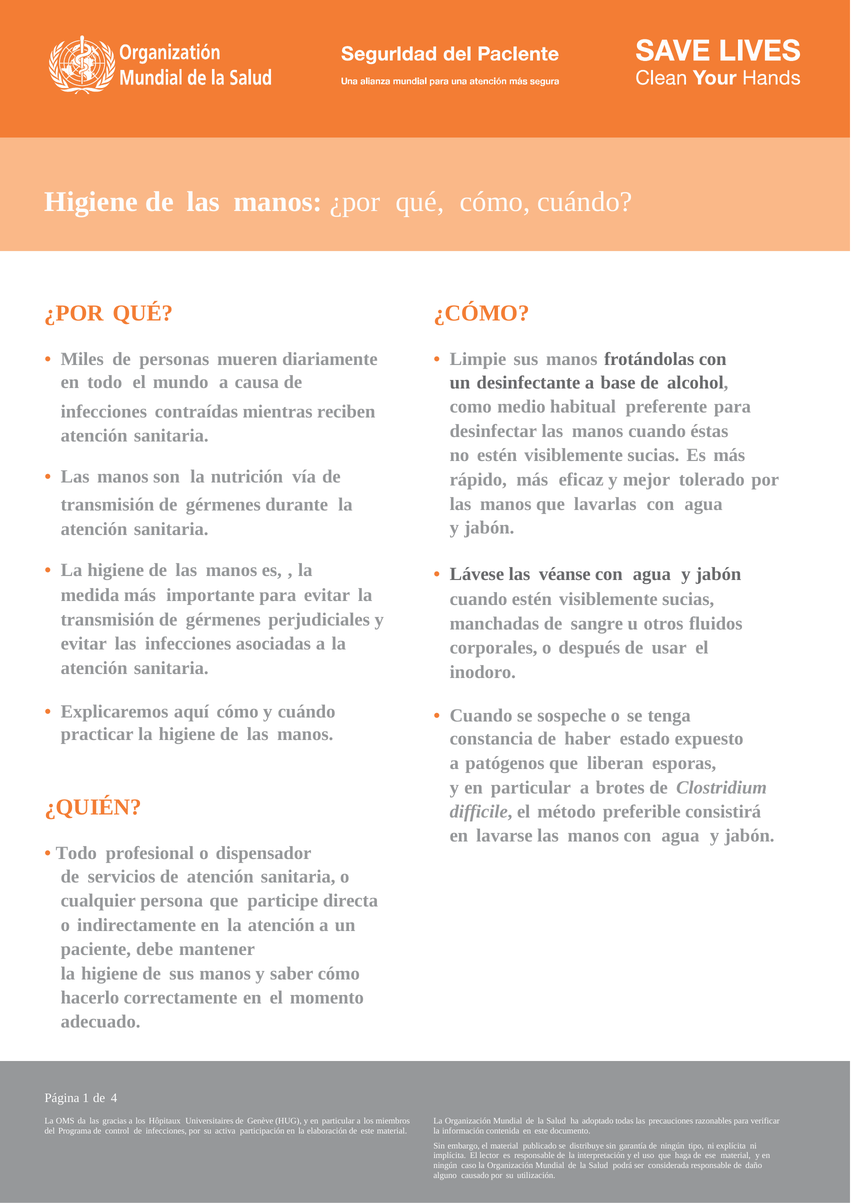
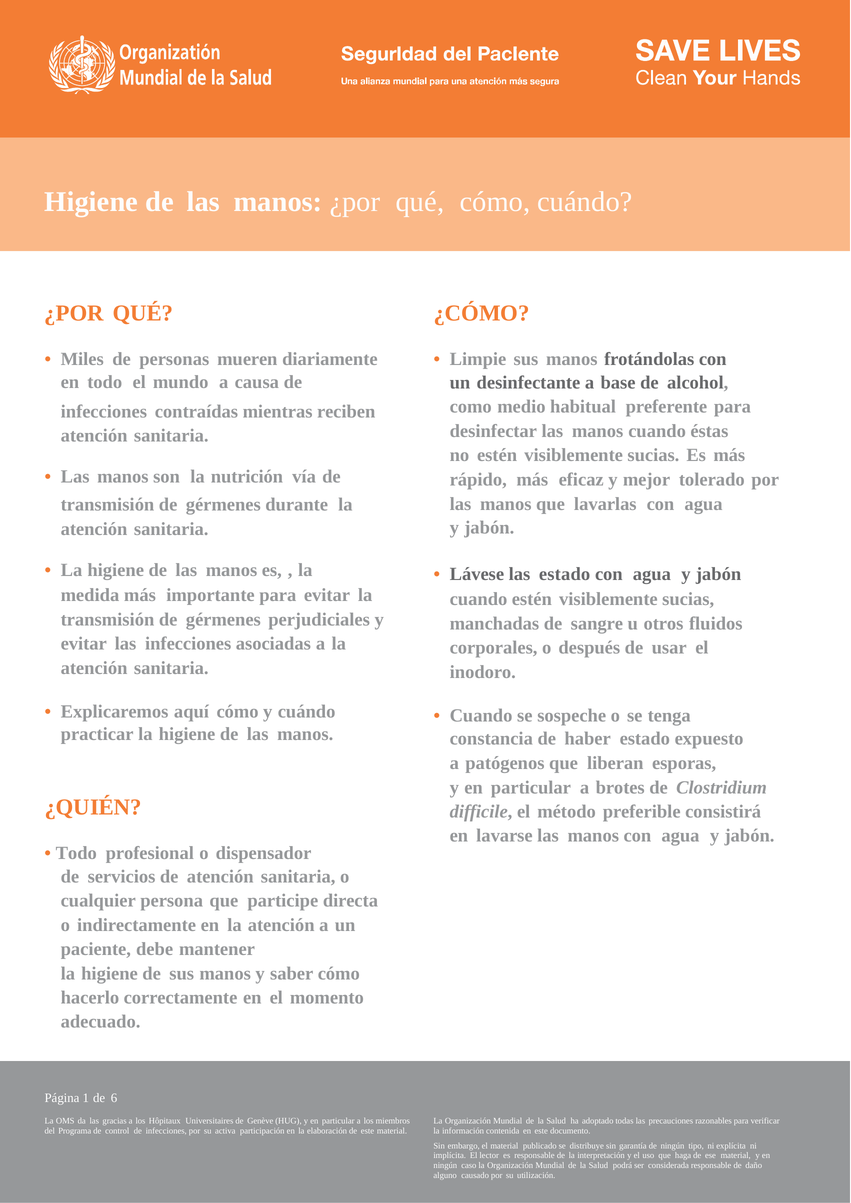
las véanse: véanse -> estado
4: 4 -> 6
